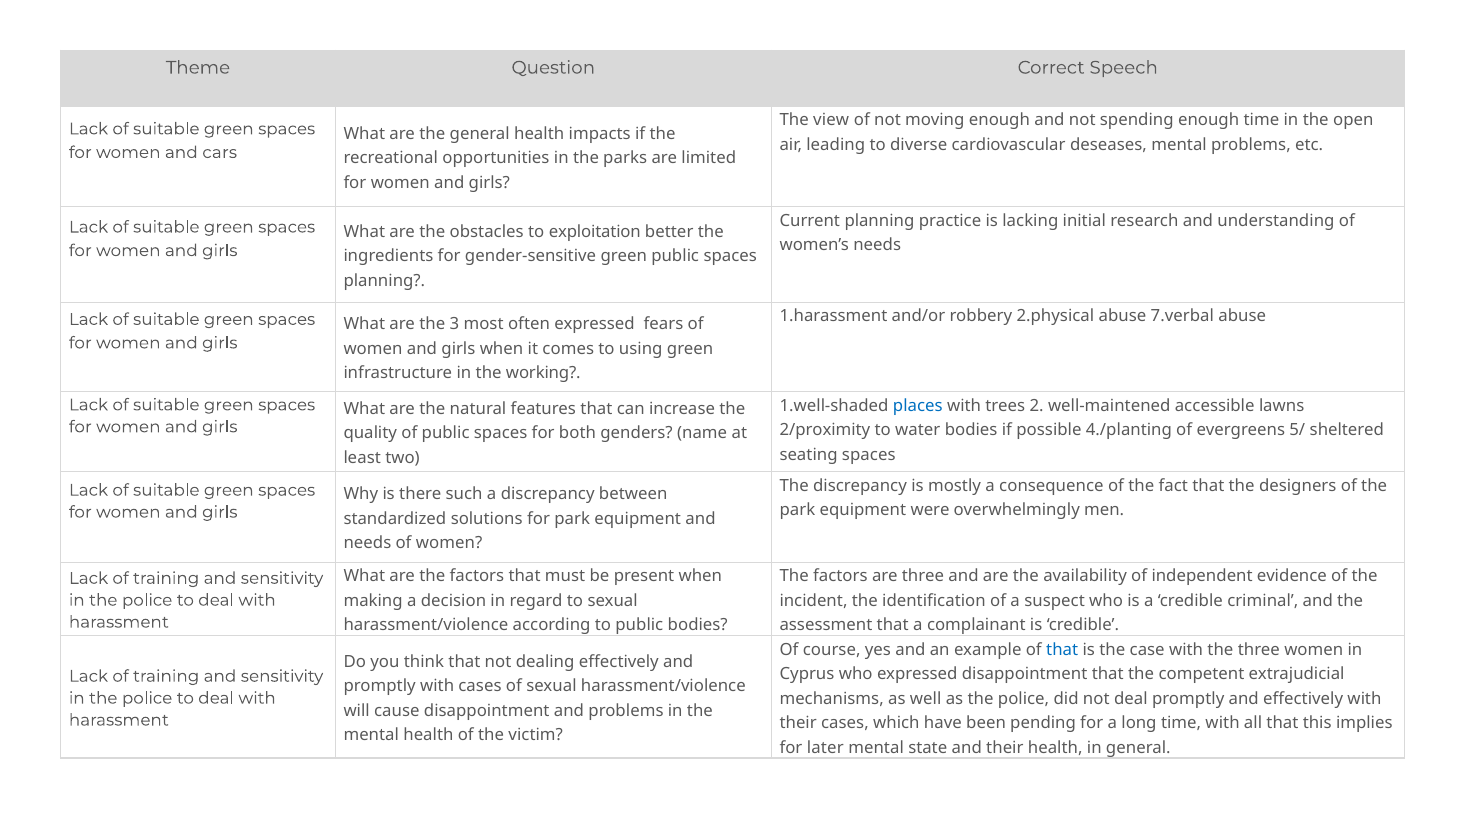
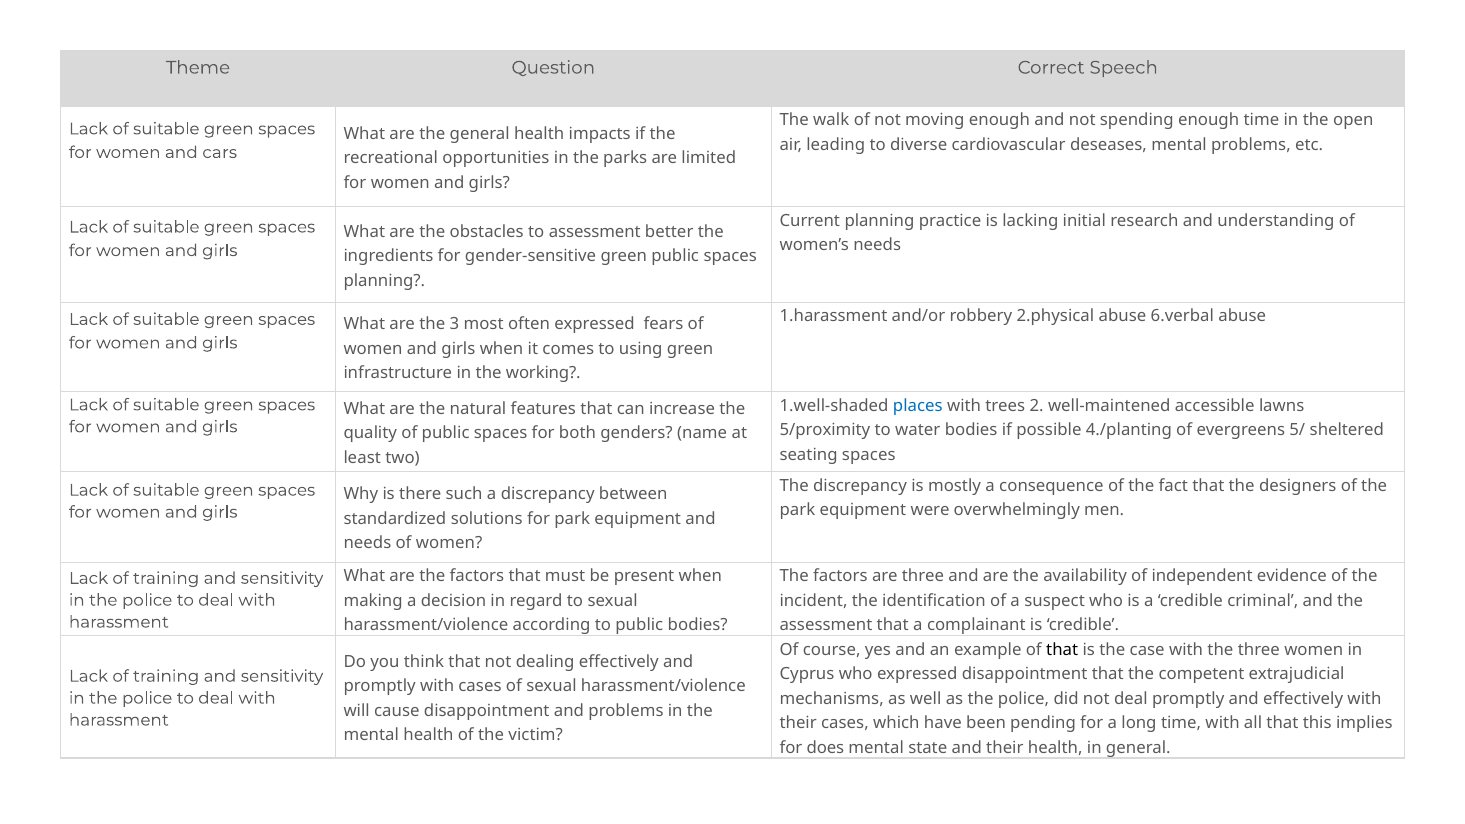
view: view -> walk
to exploitation: exploitation -> assessment
7.verbal: 7.verbal -> 6.verbal
2/proximity: 2/proximity -> 5/proximity
that at (1062, 650) colour: blue -> black
later: later -> does
